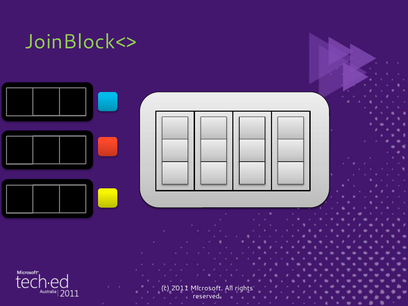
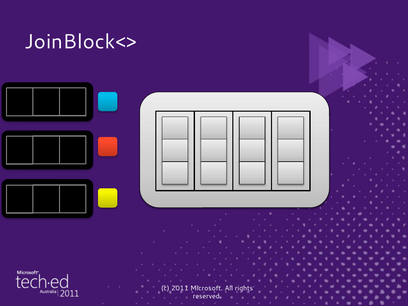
JoinBlock<> colour: light green -> white
